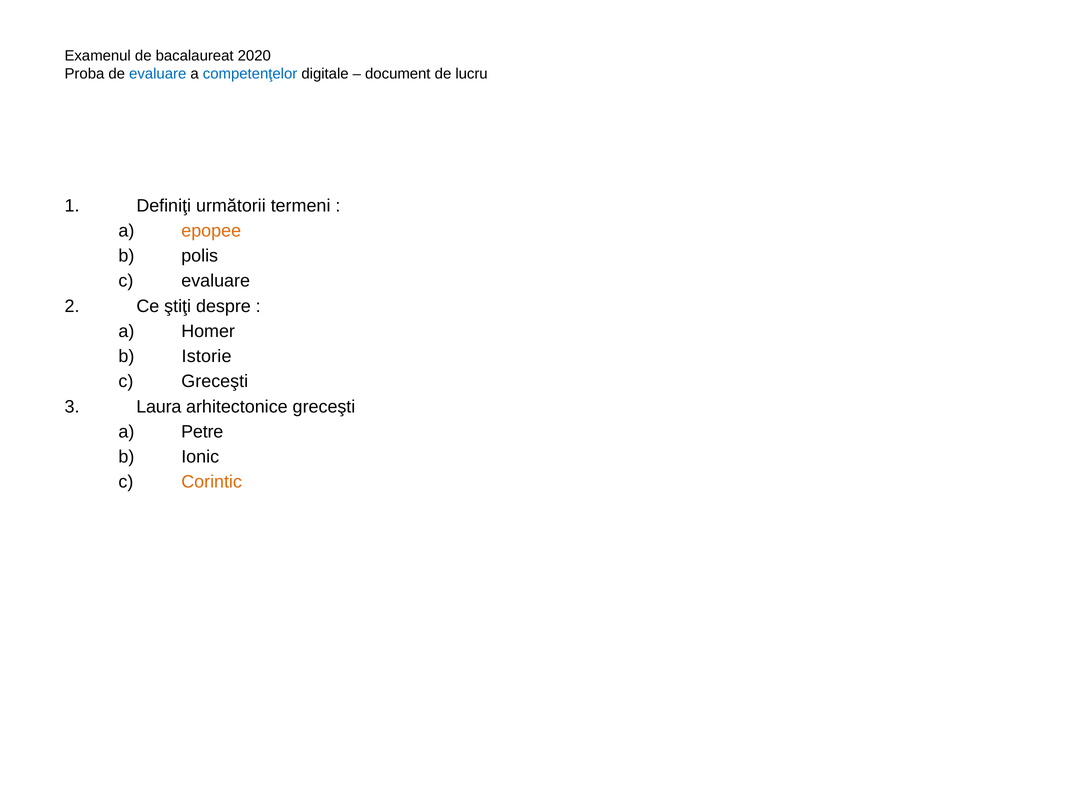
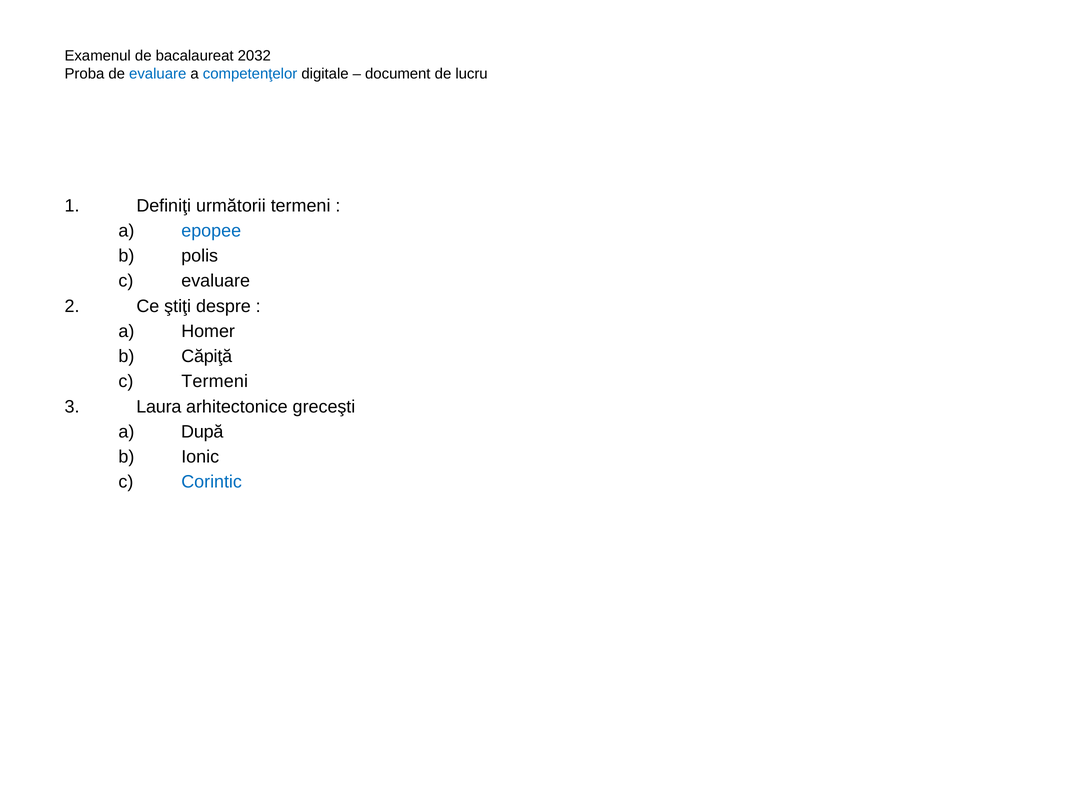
2020: 2020 -> 2032
epopee colour: orange -> blue
Istorie: Istorie -> Căpiţă
Greceşti at (215, 382): Greceşti -> Termeni
Petre: Petre -> După
Corintic colour: orange -> blue
